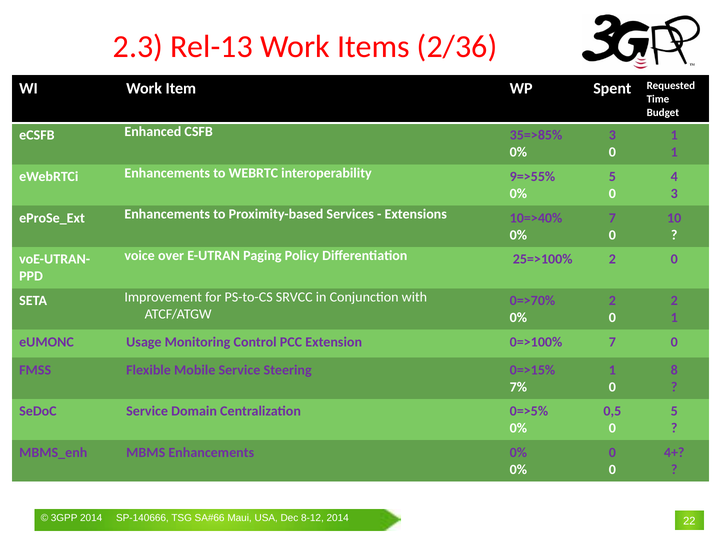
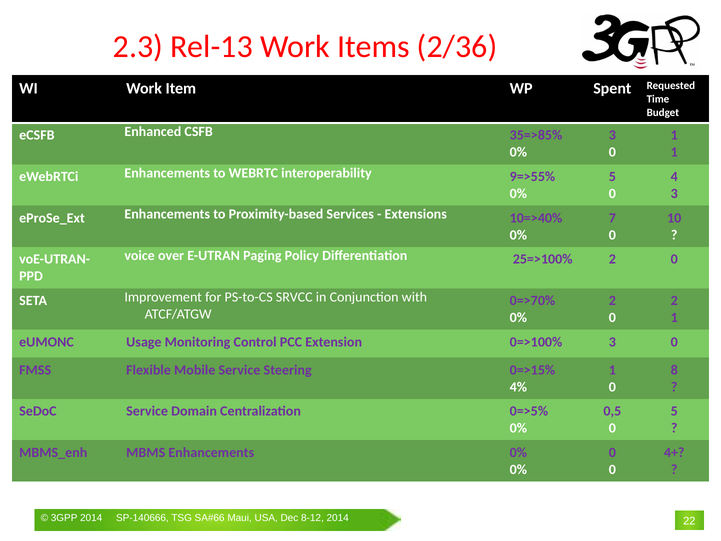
0=>100% 7: 7 -> 3
7%: 7% -> 4%
